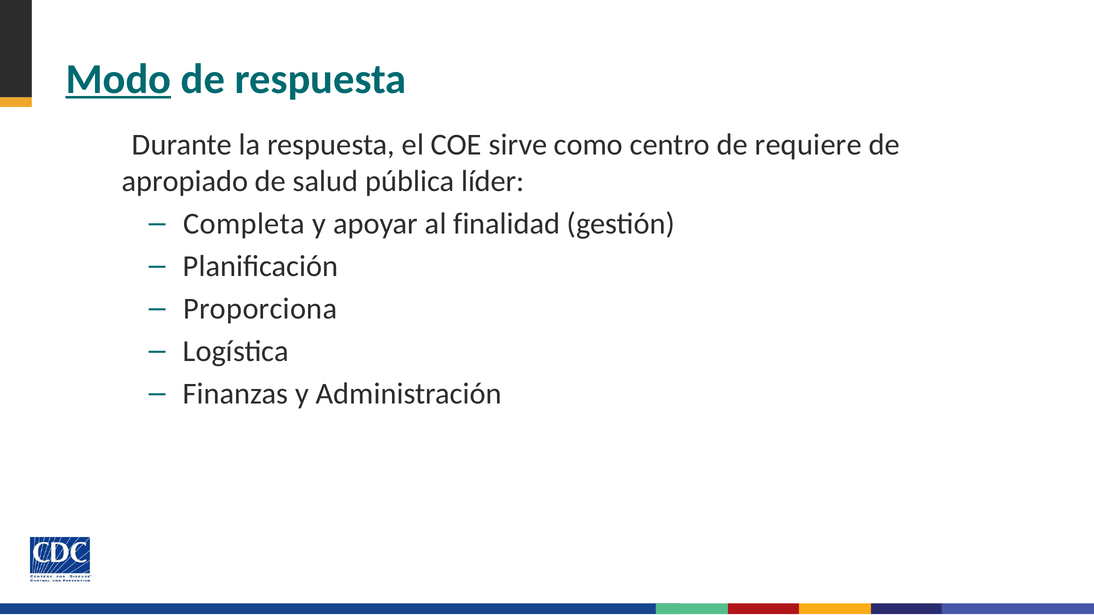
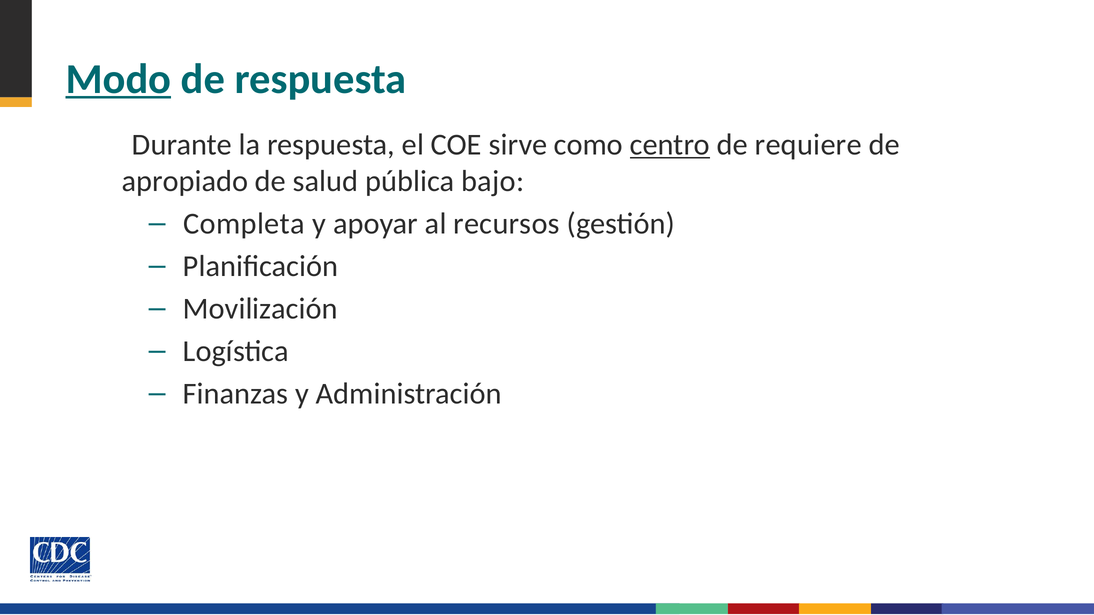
centro underline: none -> present
líder: líder -> bajo
finalidad: finalidad -> recursos
Proporciona: Proporciona -> Movilización
